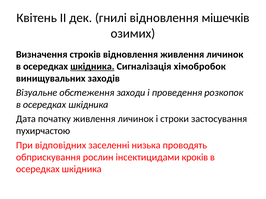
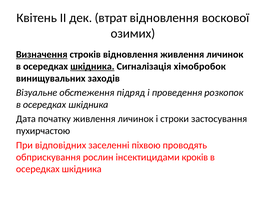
гнилі: гнилі -> втрат
мішечків: мішечків -> воскової
Визначення underline: none -> present
заходи: заходи -> підряд
низька: низька -> піхвою
